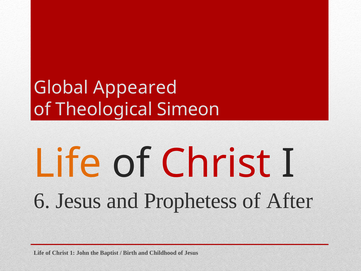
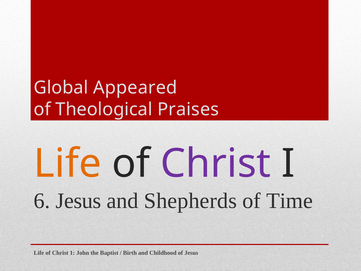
Simeon: Simeon -> Praises
Christ at (216, 163) colour: red -> purple
Prophetess: Prophetess -> Shepherds
After: After -> Time
